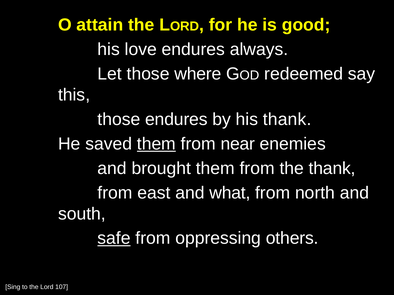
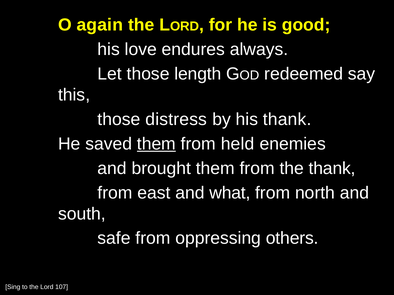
attain: attain -> again
where: where -> length
those endures: endures -> distress
near: near -> held
safe underline: present -> none
